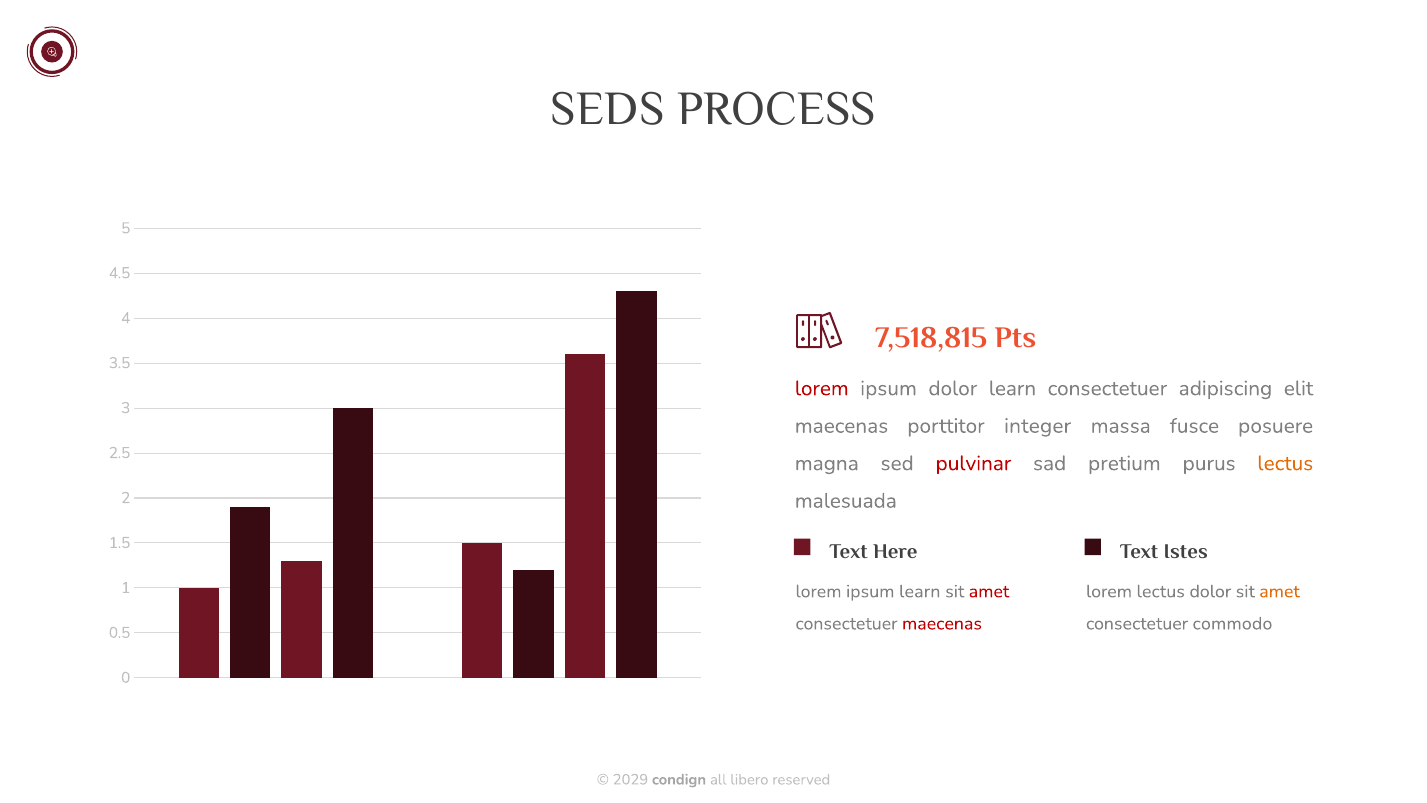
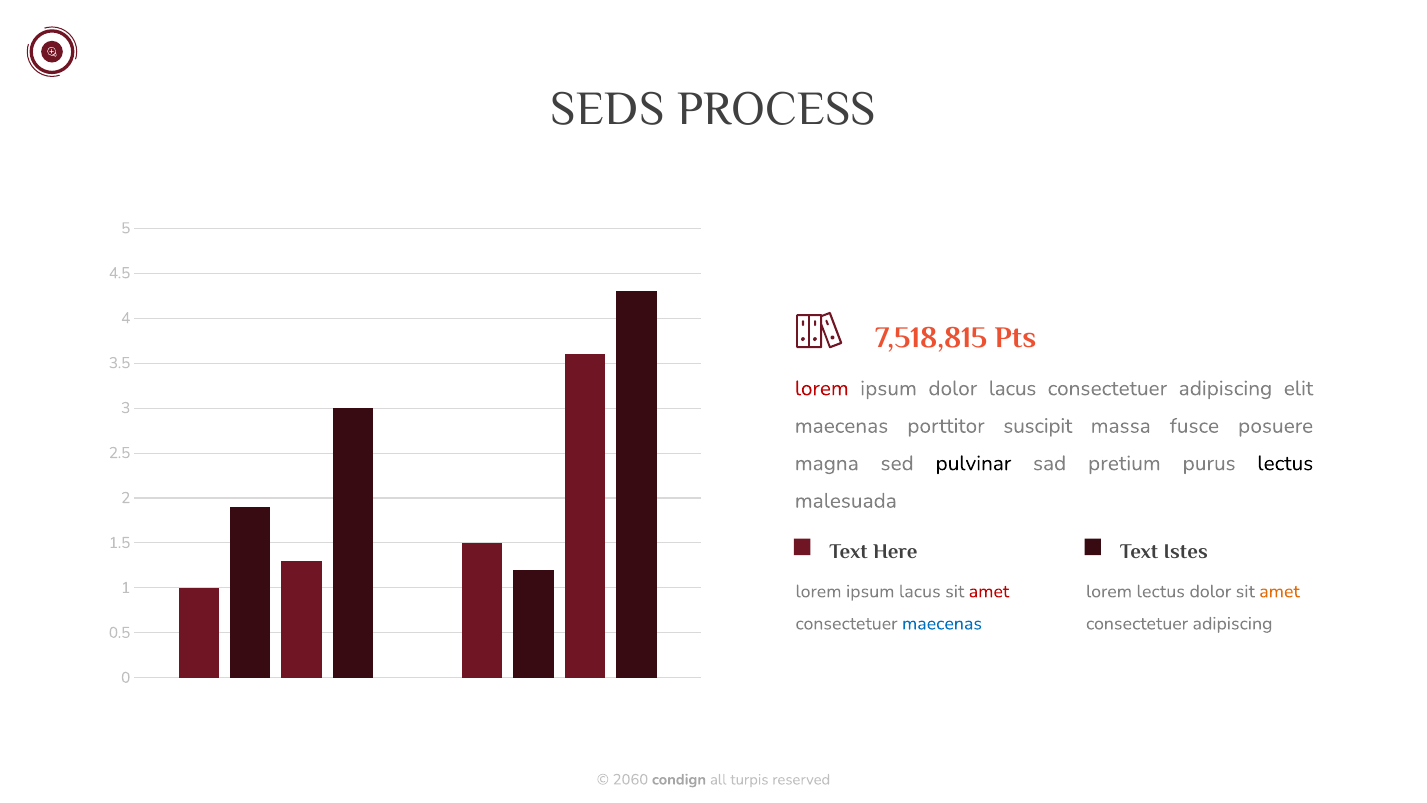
dolor learn: learn -> lacus
integer: integer -> suscipit
pulvinar colour: red -> black
lectus at (1285, 463) colour: orange -> black
ipsum learn: learn -> lacus
maecenas at (942, 623) colour: red -> blue
commodo at (1232, 623): commodo -> adipiscing
2029: 2029 -> 2060
libero: libero -> turpis
